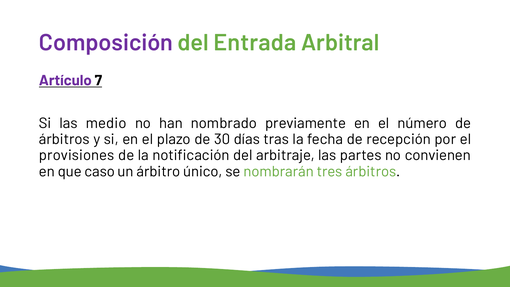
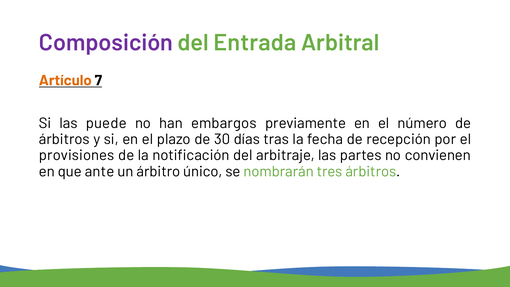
Artículo colour: purple -> orange
medio: medio -> puede
nombrado: nombrado -> embargos
caso: caso -> ante
